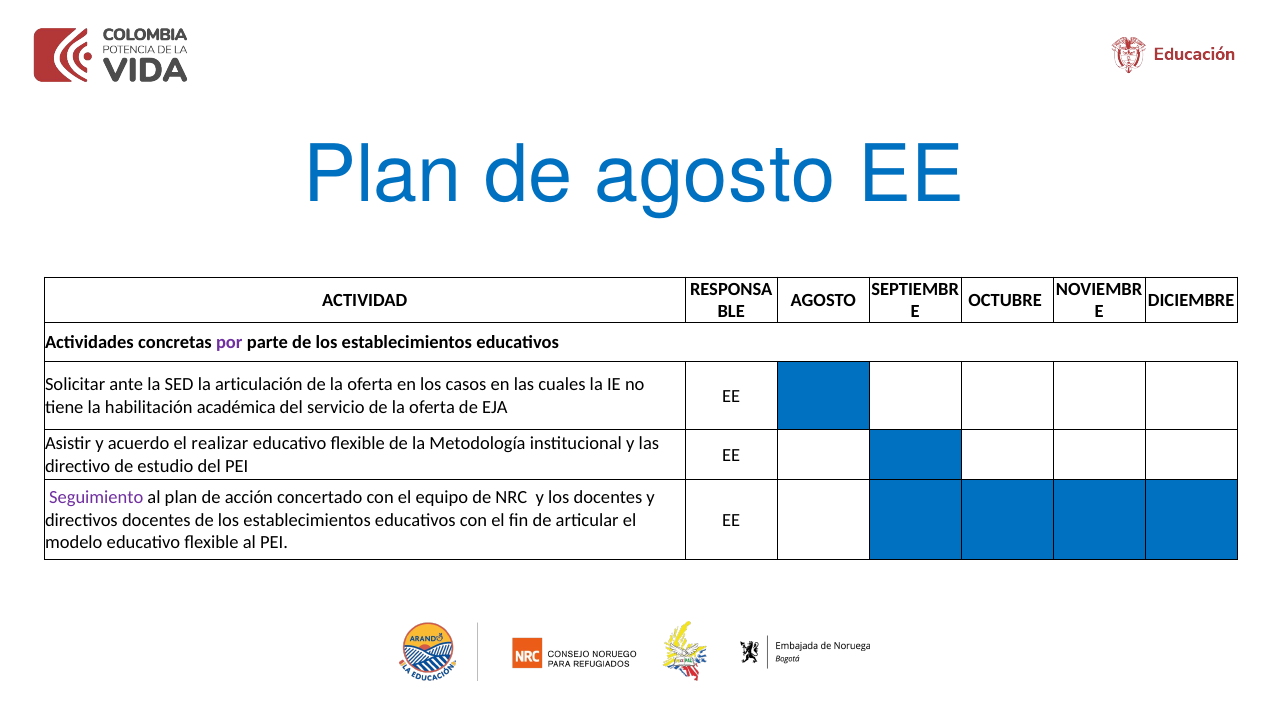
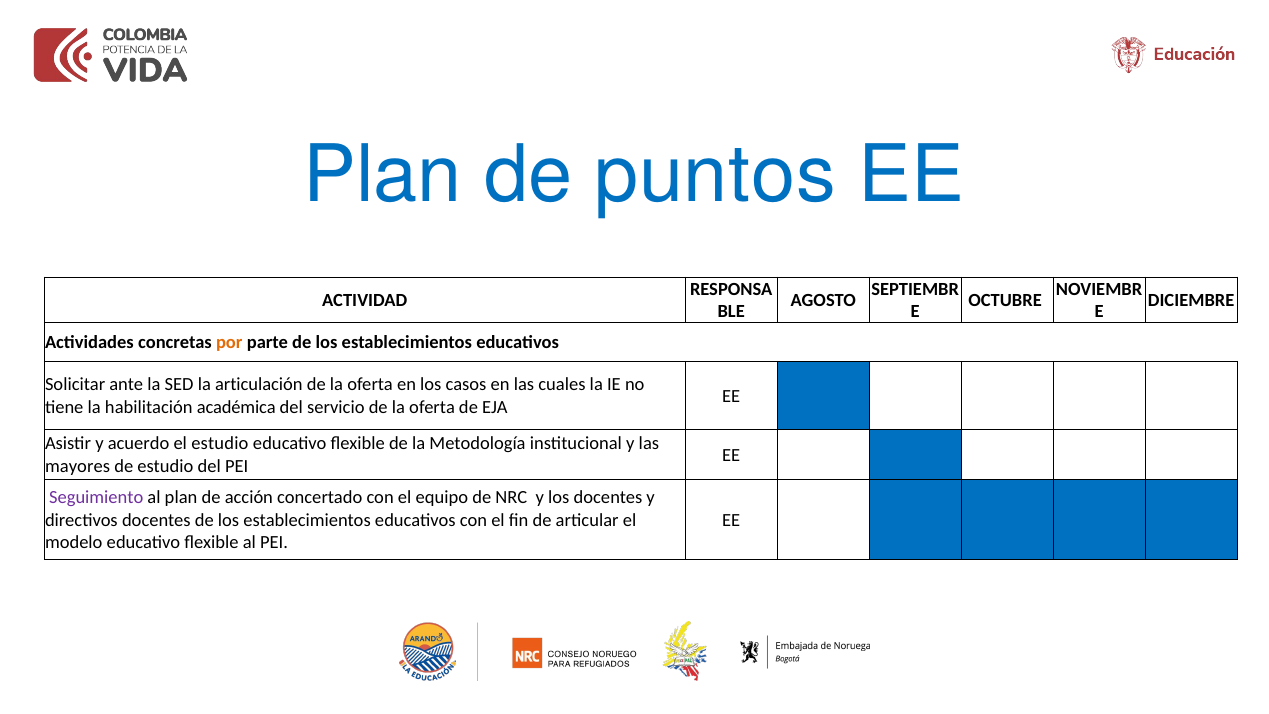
de agosto: agosto -> puntos
por colour: purple -> orange
el realizar: realizar -> estudio
directivo: directivo -> mayores
